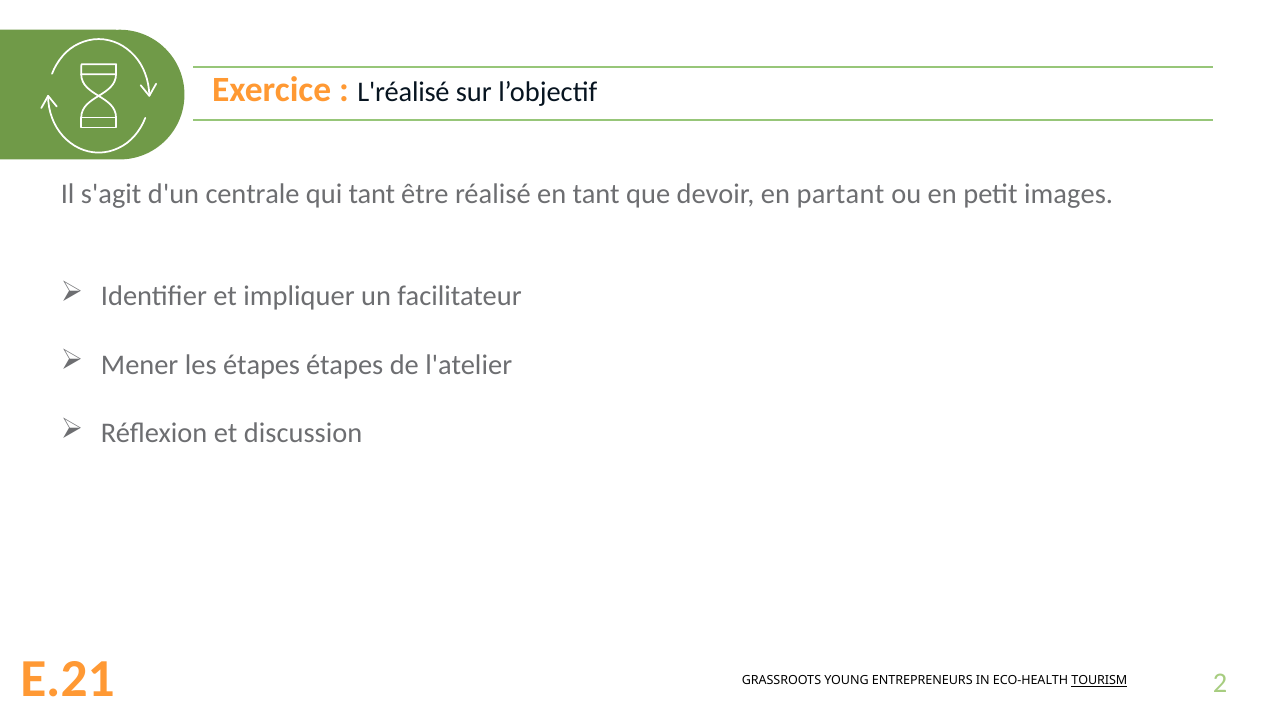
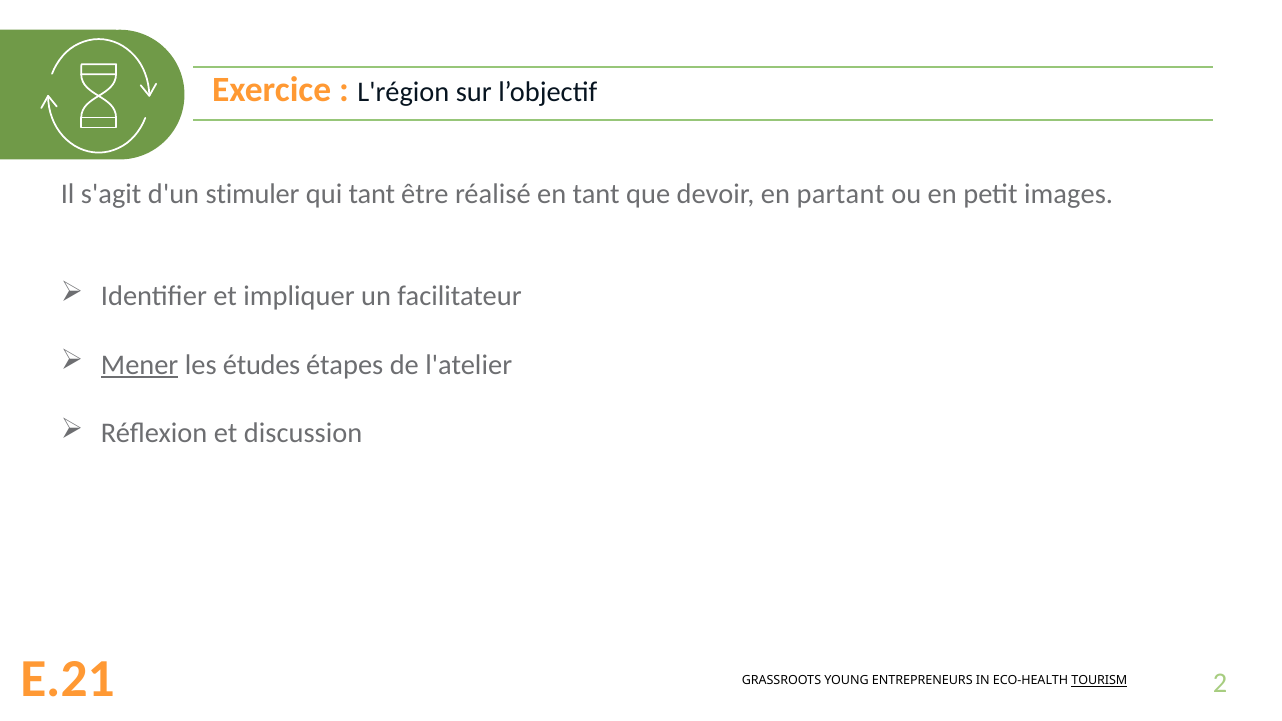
L'réalisé: L'réalisé -> L'région
centrale: centrale -> stimuler
Mener underline: none -> present
les étapes: étapes -> études
